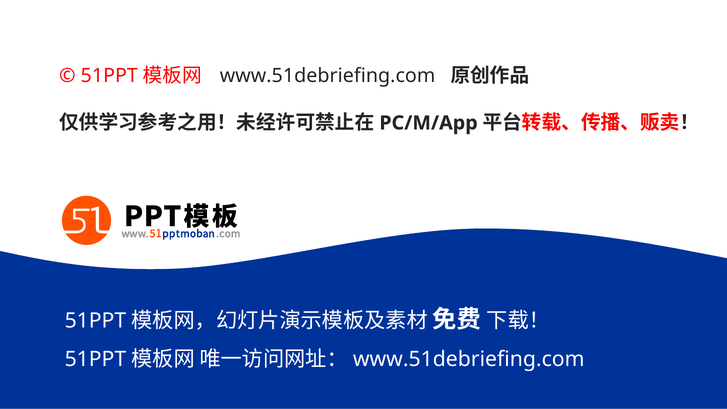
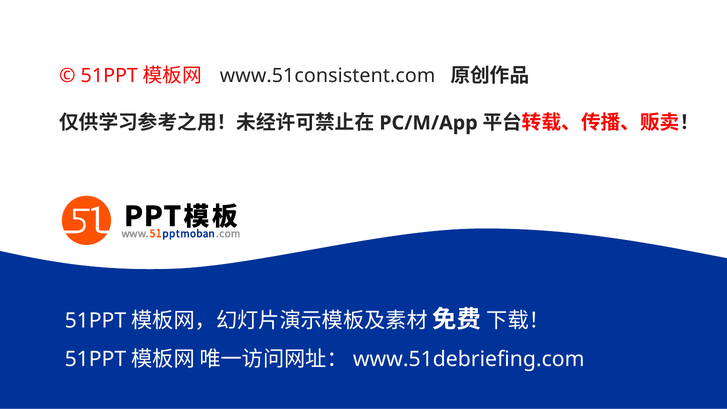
www.51debriefing.com at (328, 76): www.51debriefing.com -> www.51consistent.com
